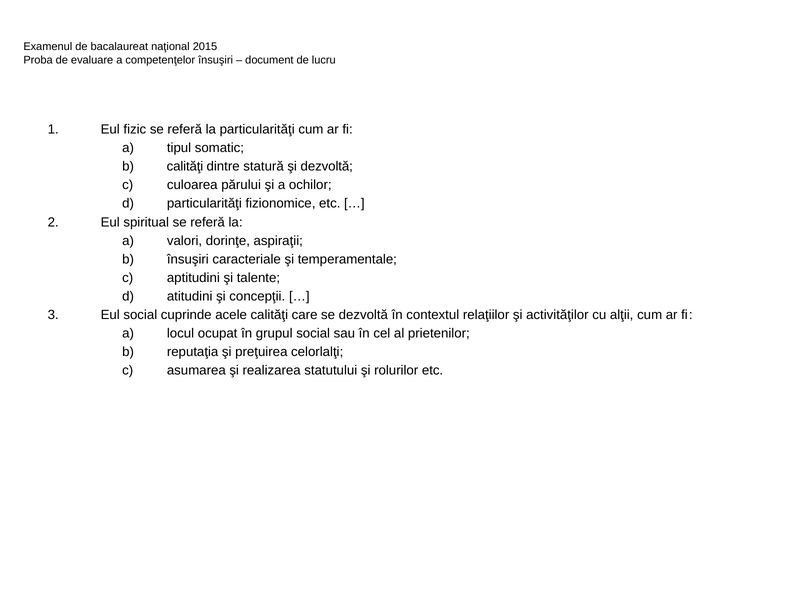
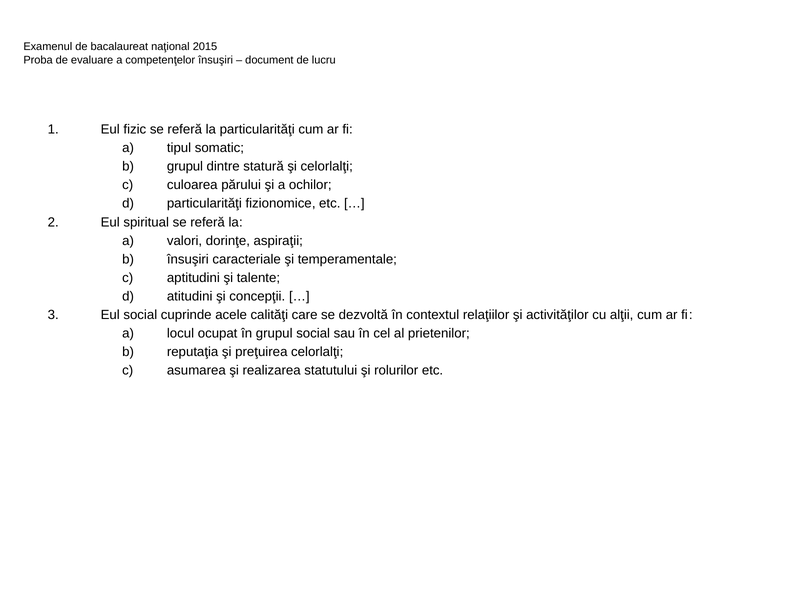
calităţi at (185, 167): calităţi -> grupul
şi dezvoltă: dezvoltă -> celorlalţi
